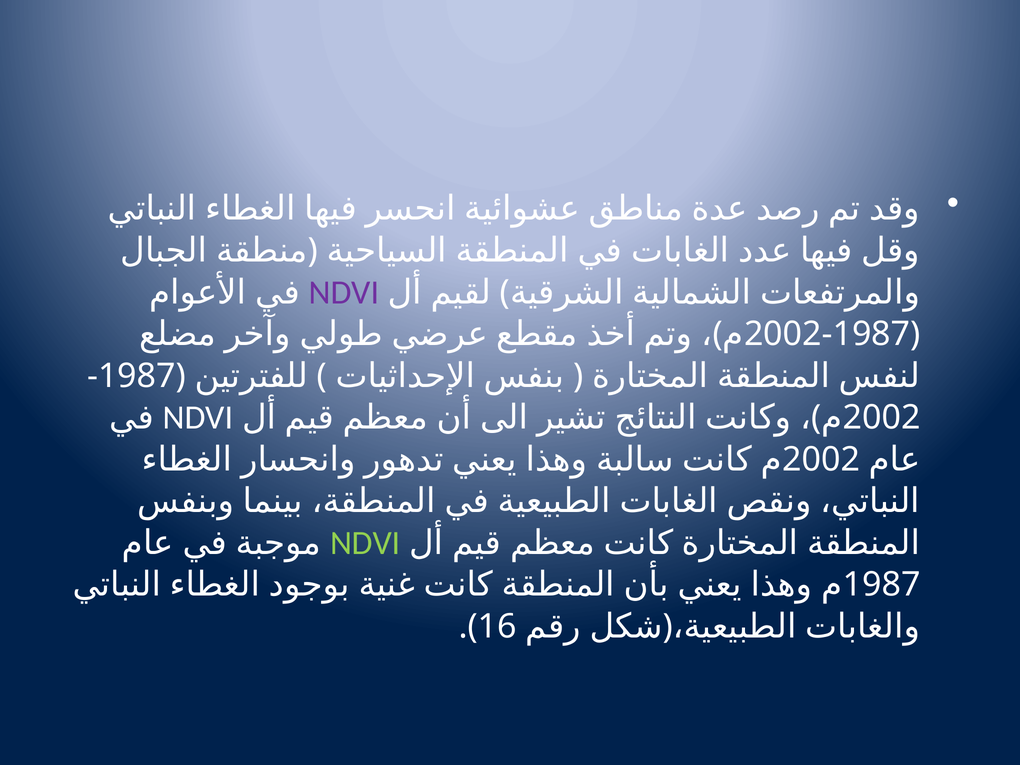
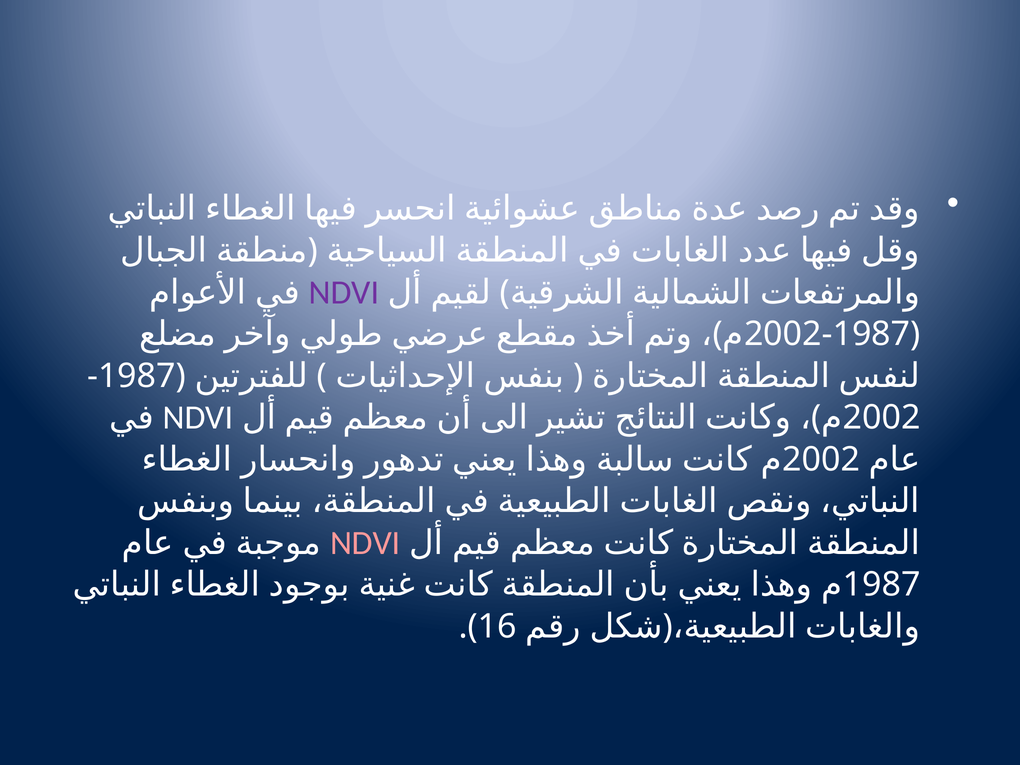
NDVI at (365, 543) colour: light green -> pink
